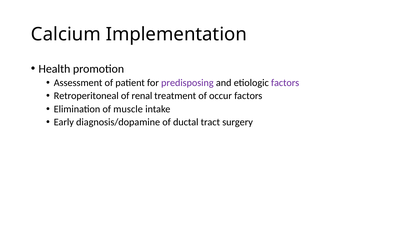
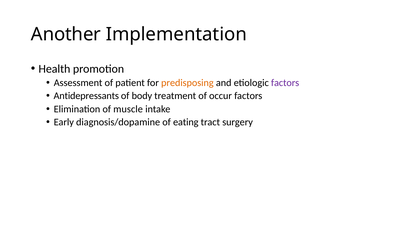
Calcium: Calcium -> Another
predisposing colour: purple -> orange
Retroperitoneal: Retroperitoneal -> Antidepressants
renal: renal -> body
ductal: ductal -> eating
